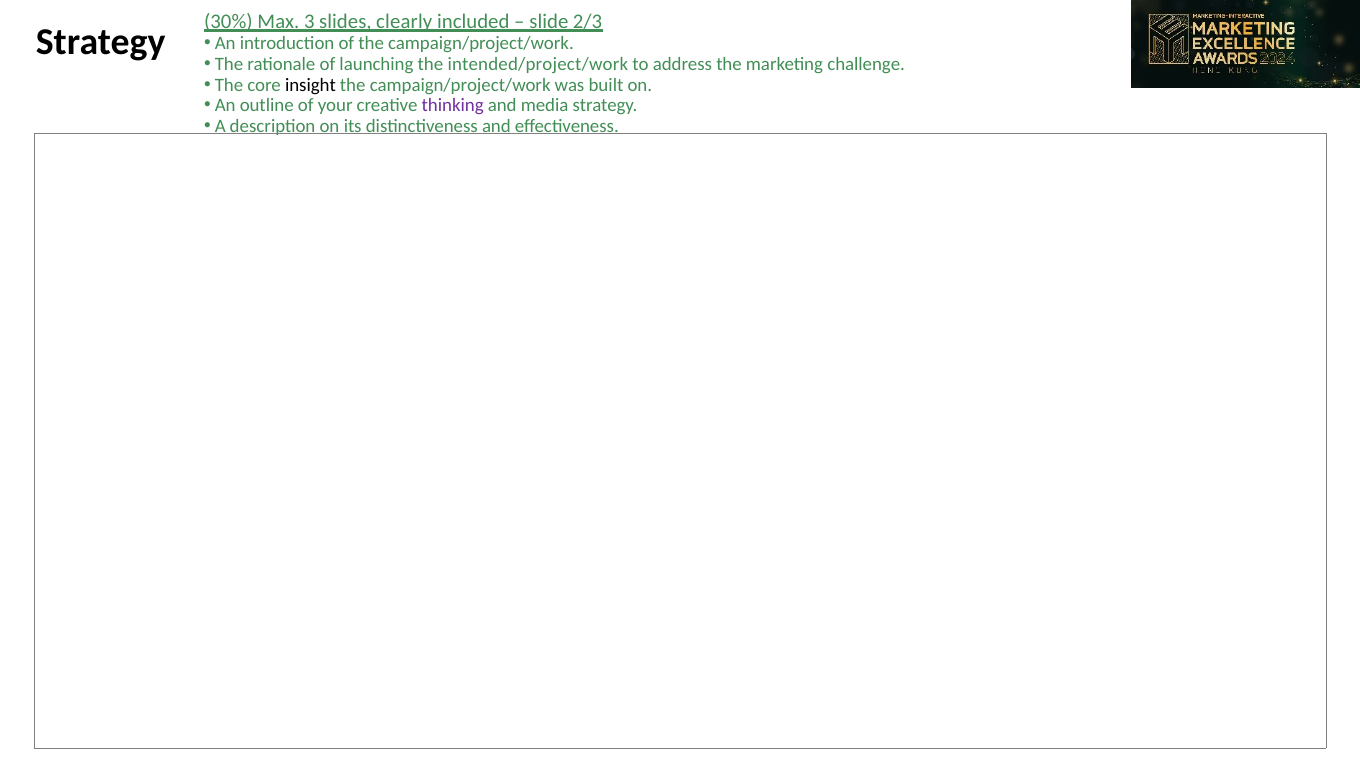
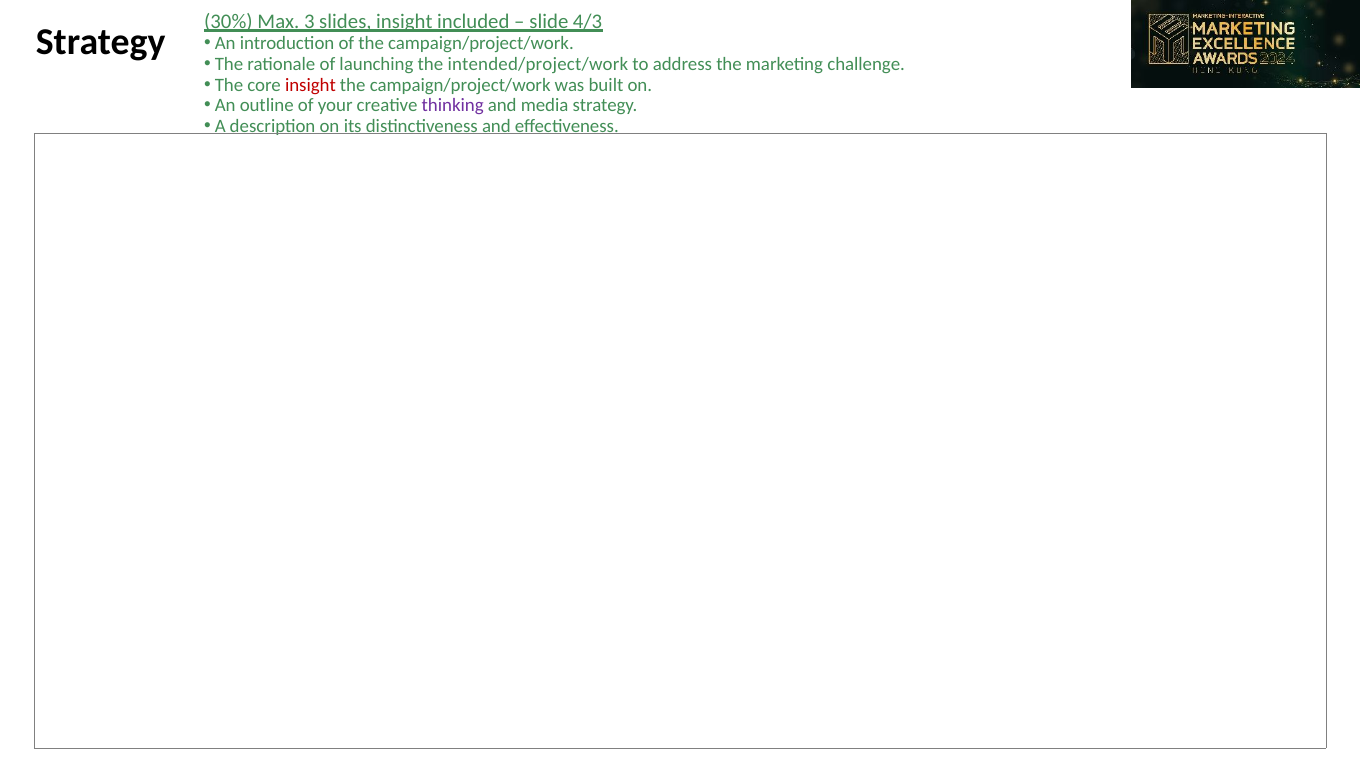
slides clearly: clearly -> insight
2/3: 2/3 -> 4/3
insight at (310, 85) colour: black -> red
